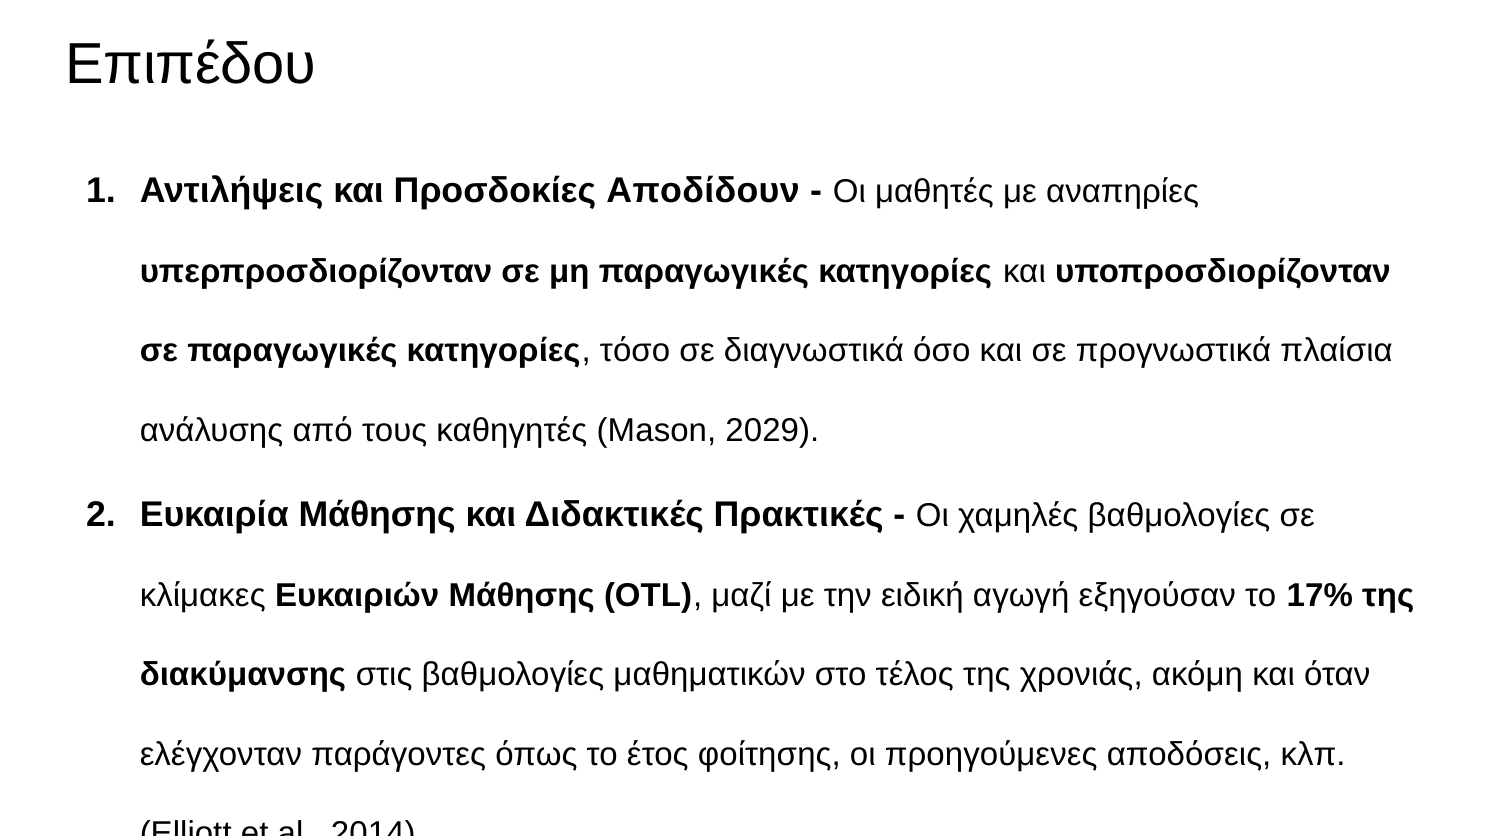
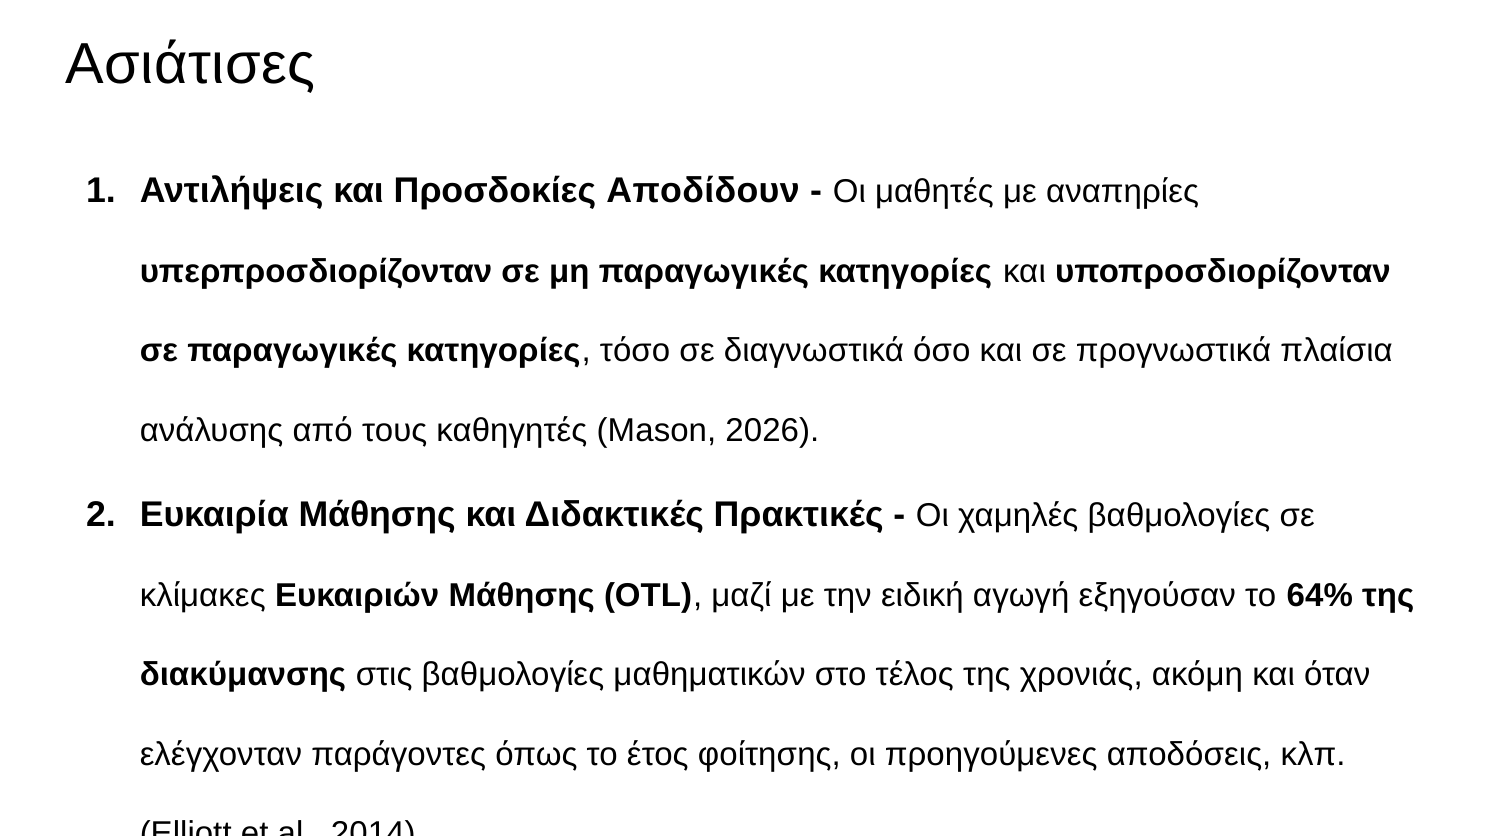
Επιπέδου: Επιπέδου -> Ασιάτισες
2029: 2029 -> 2026
17%: 17% -> 64%
